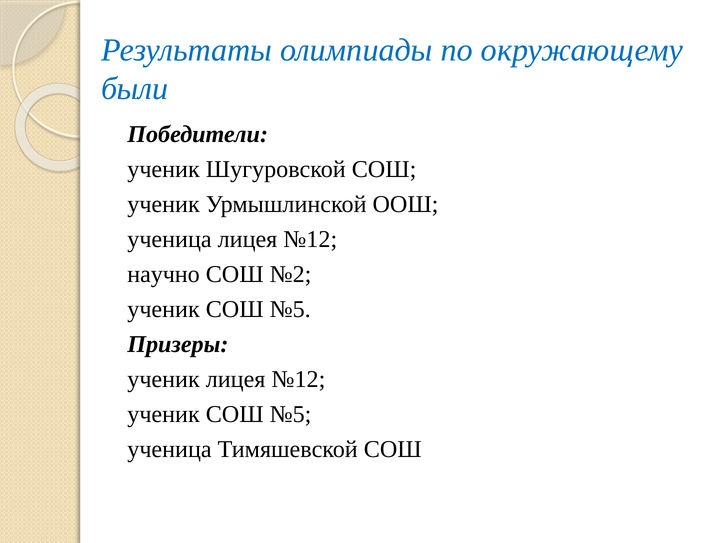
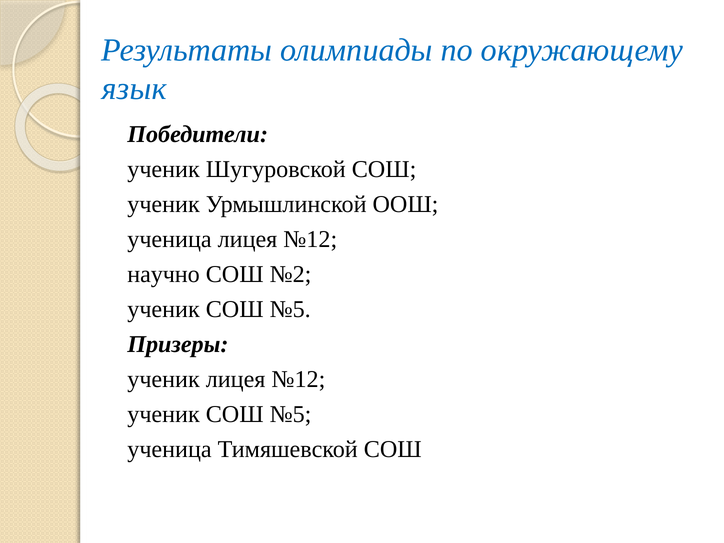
были: были -> язык
